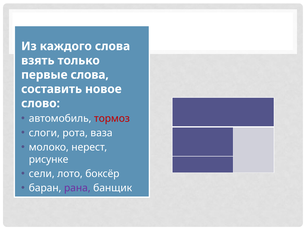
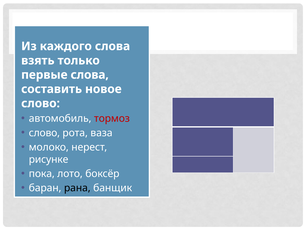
слоги at (44, 133): слоги -> слово
сели: сели -> пока
рана colour: purple -> black
